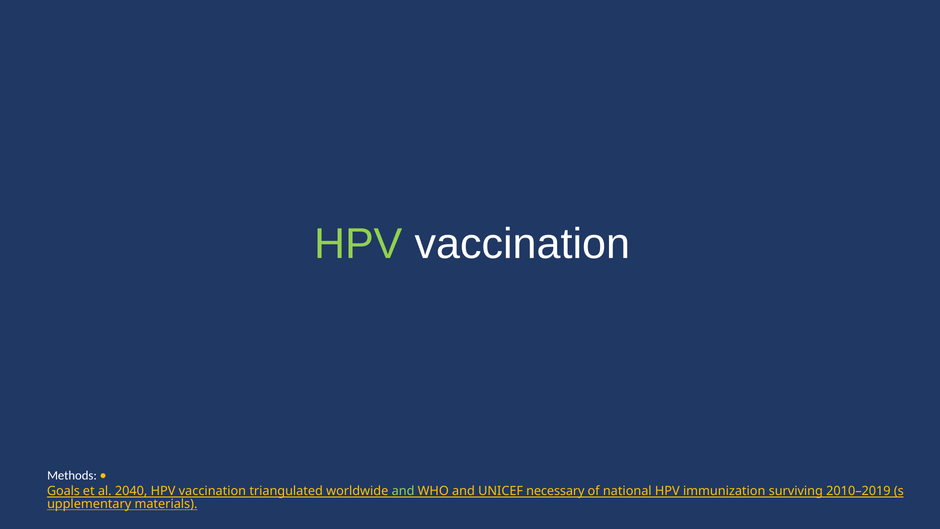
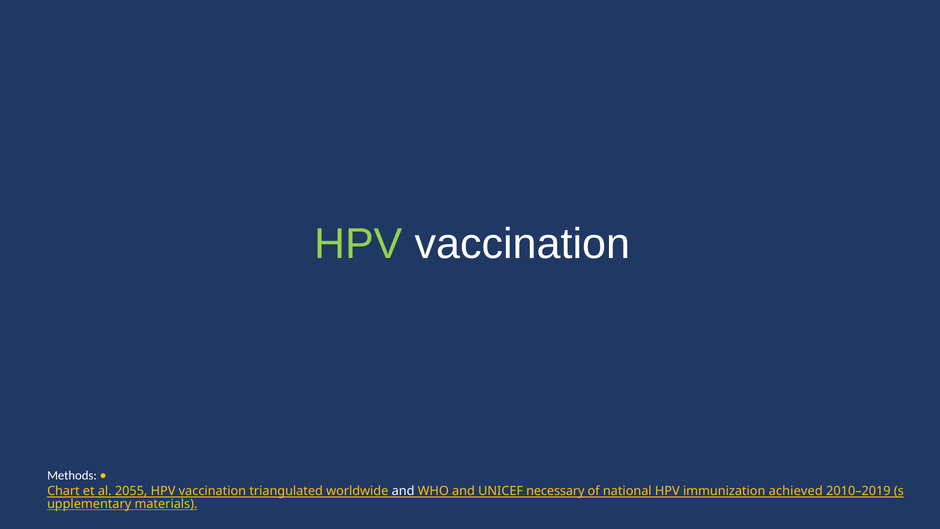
Goals: Goals -> Chart
2040: 2040 -> 2055
and at (403, 491) colour: light green -> white
surviving: surviving -> achieved
